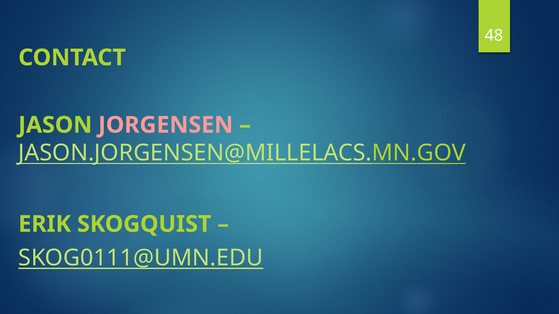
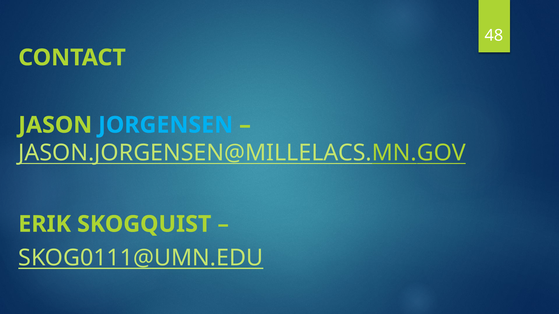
JORGENSEN colour: pink -> light blue
